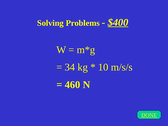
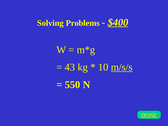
34: 34 -> 43
m/s/s underline: none -> present
460: 460 -> 550
